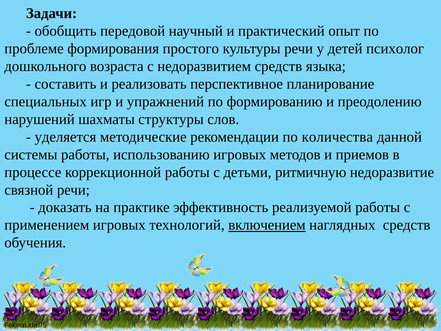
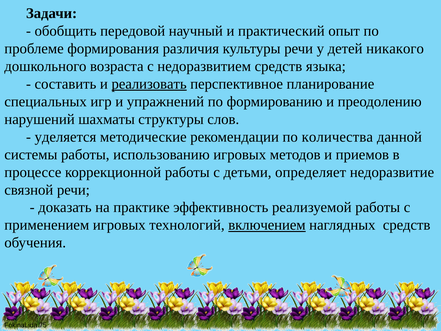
простого: простого -> различия
психолог: психолог -> никакого
реализовать underline: none -> present
ритмичную: ритмичную -> определяет
